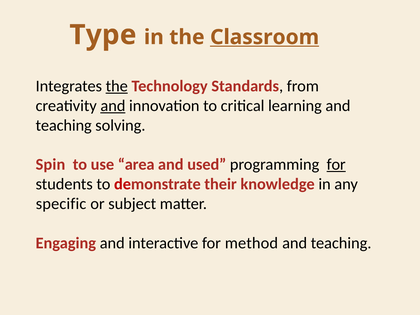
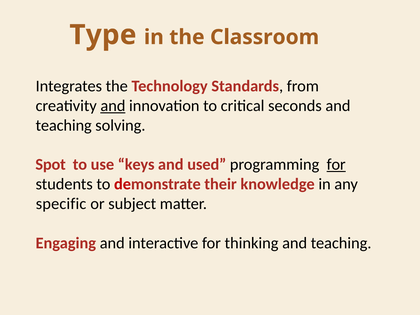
Classroom underline: present -> none
the at (117, 86) underline: present -> none
learning: learning -> seconds
Spin: Spin -> Spot
area: area -> keys
method: method -> thinking
